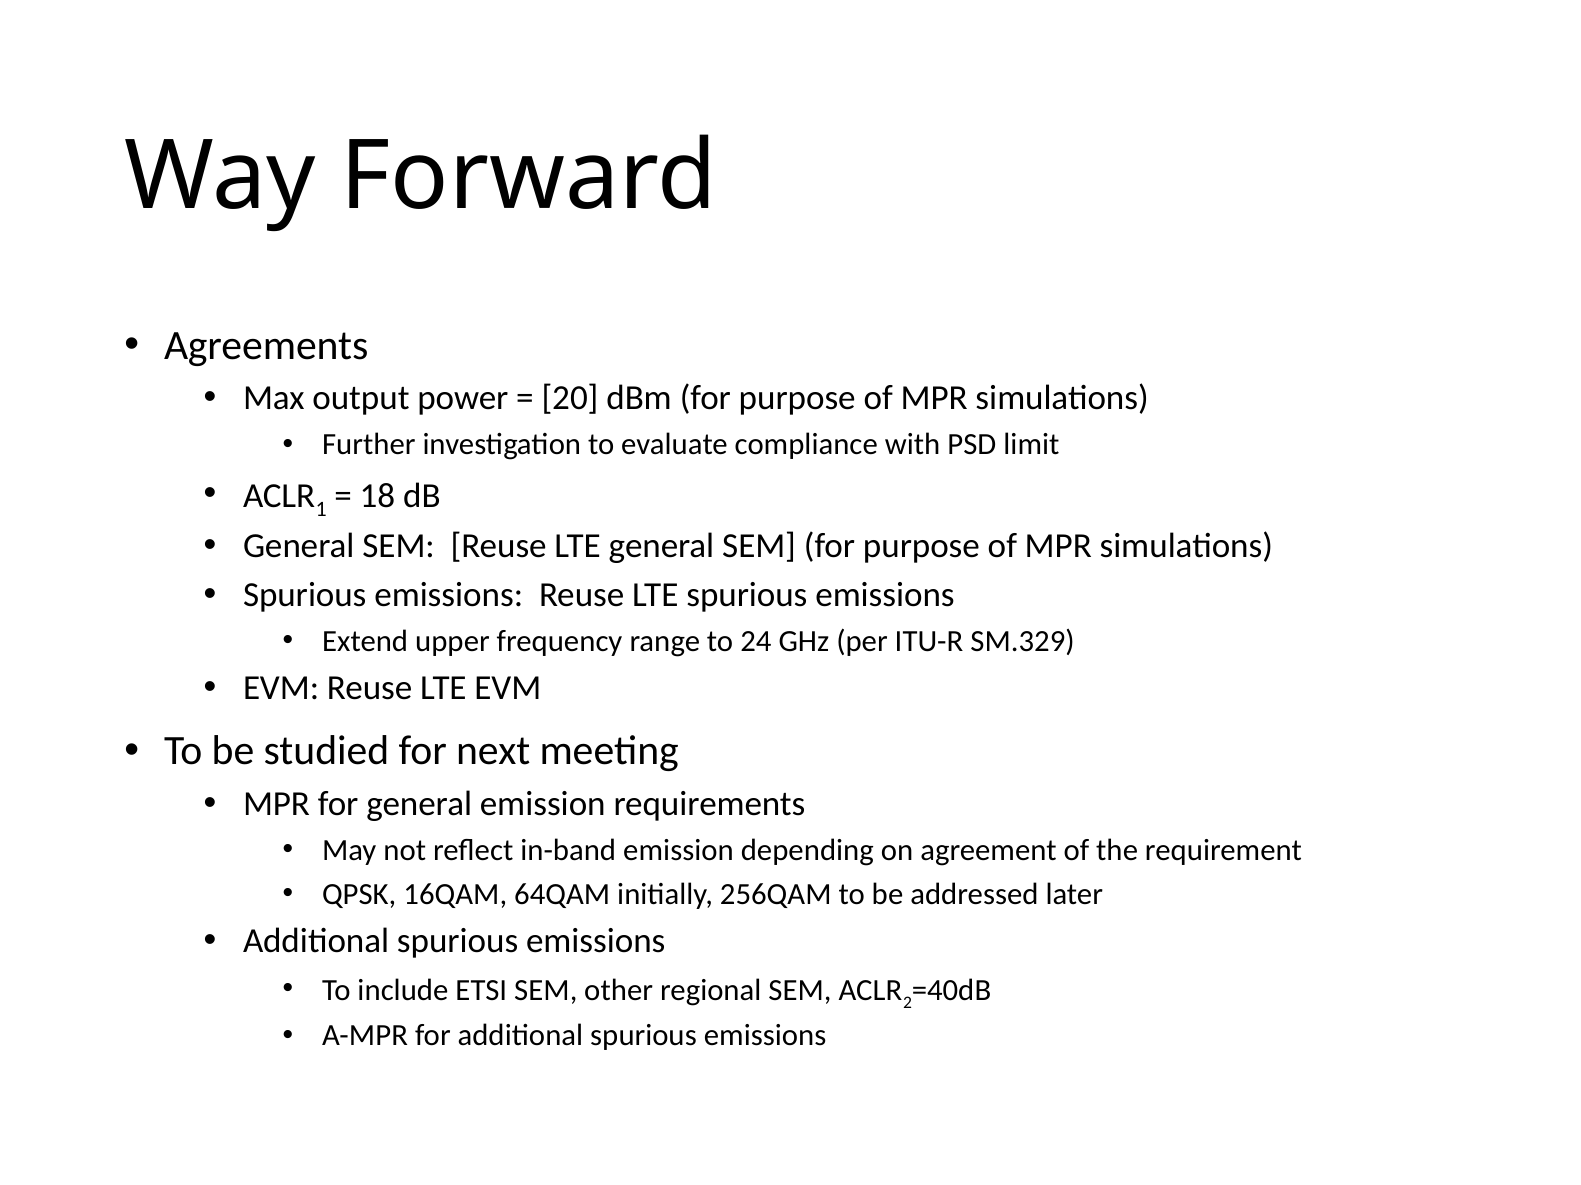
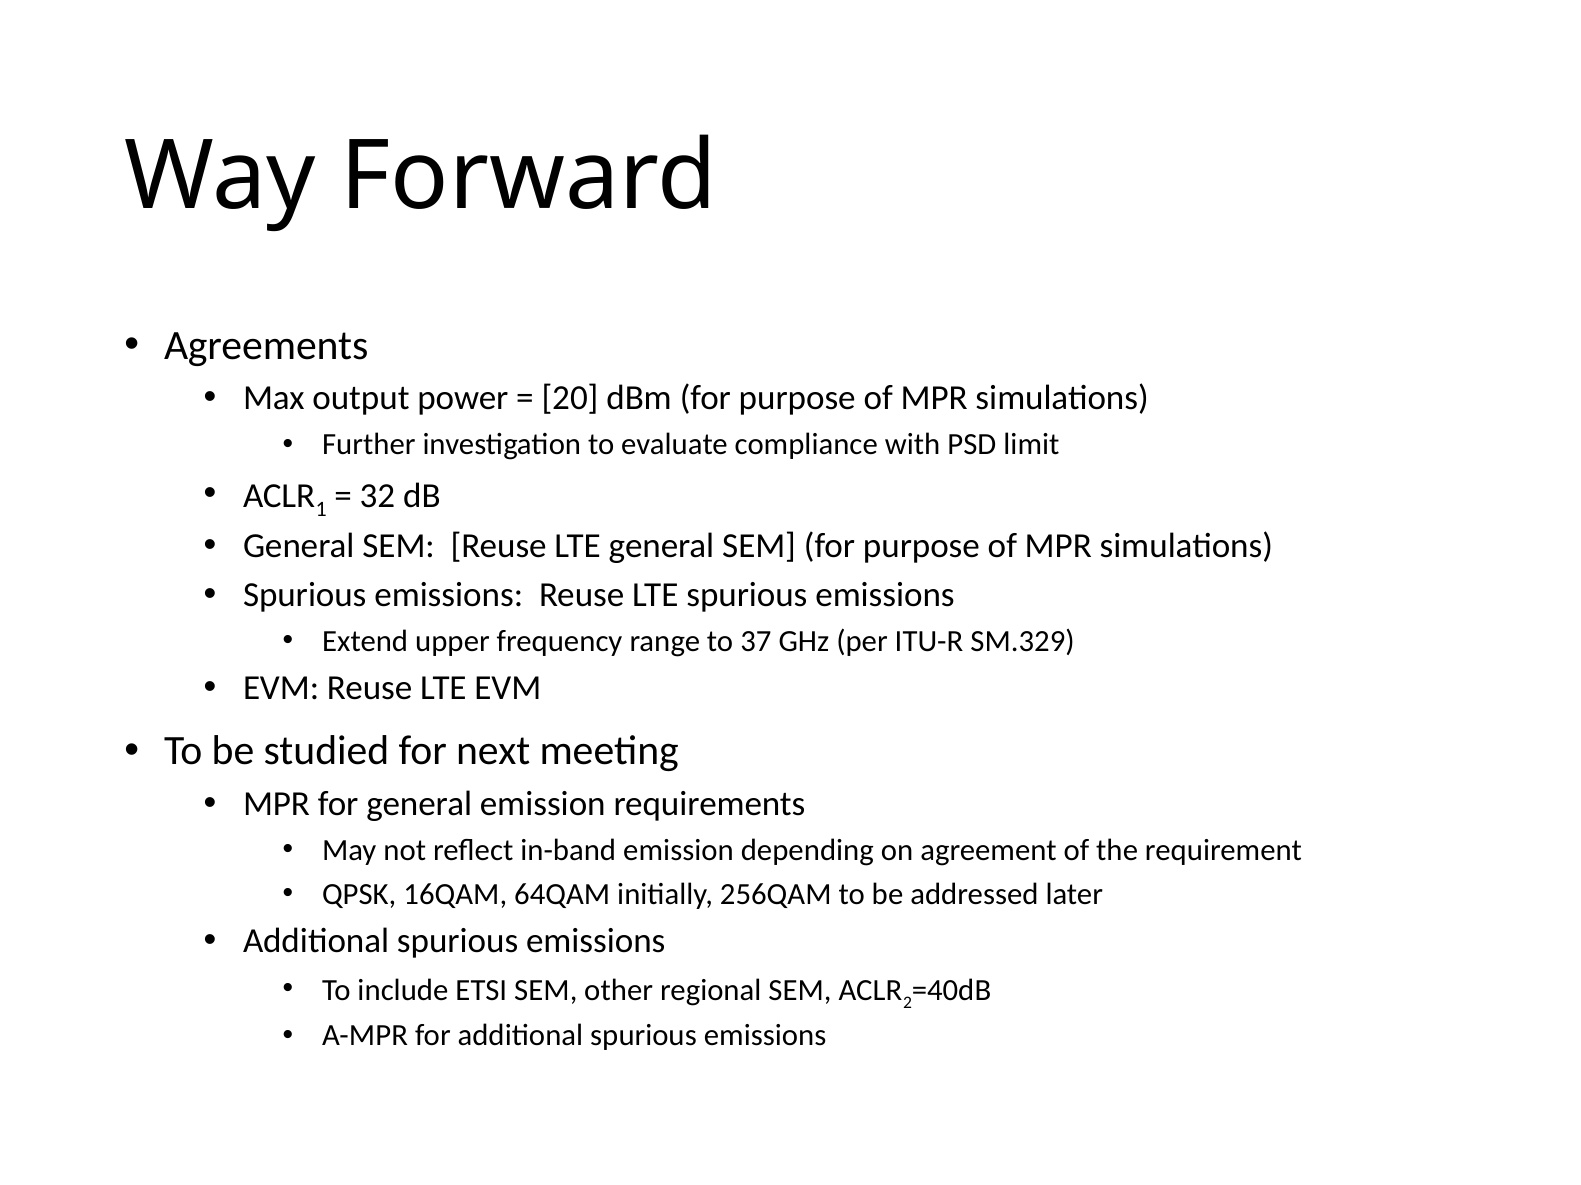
18: 18 -> 32
24: 24 -> 37
